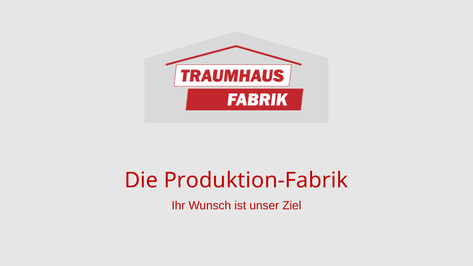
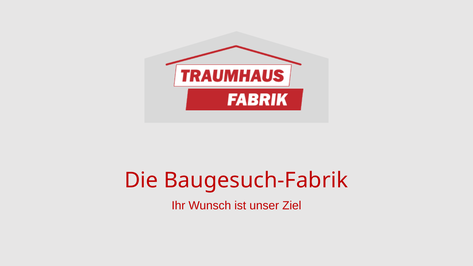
Produktion-Fabrik: Produktion-Fabrik -> Baugesuch-Fabrik
